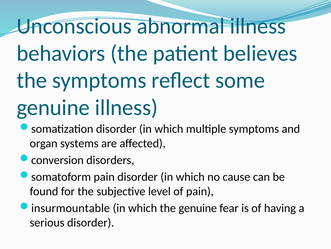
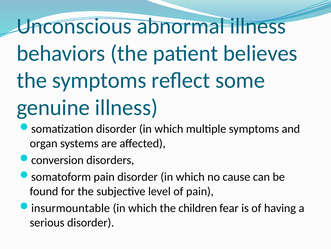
the genuine: genuine -> children
